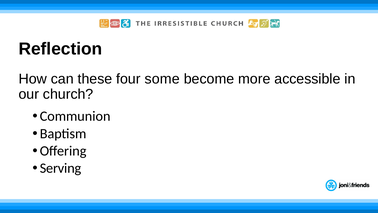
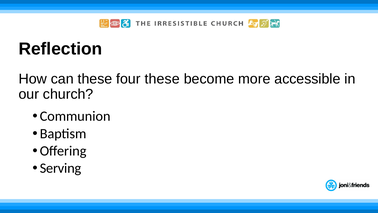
four some: some -> these
